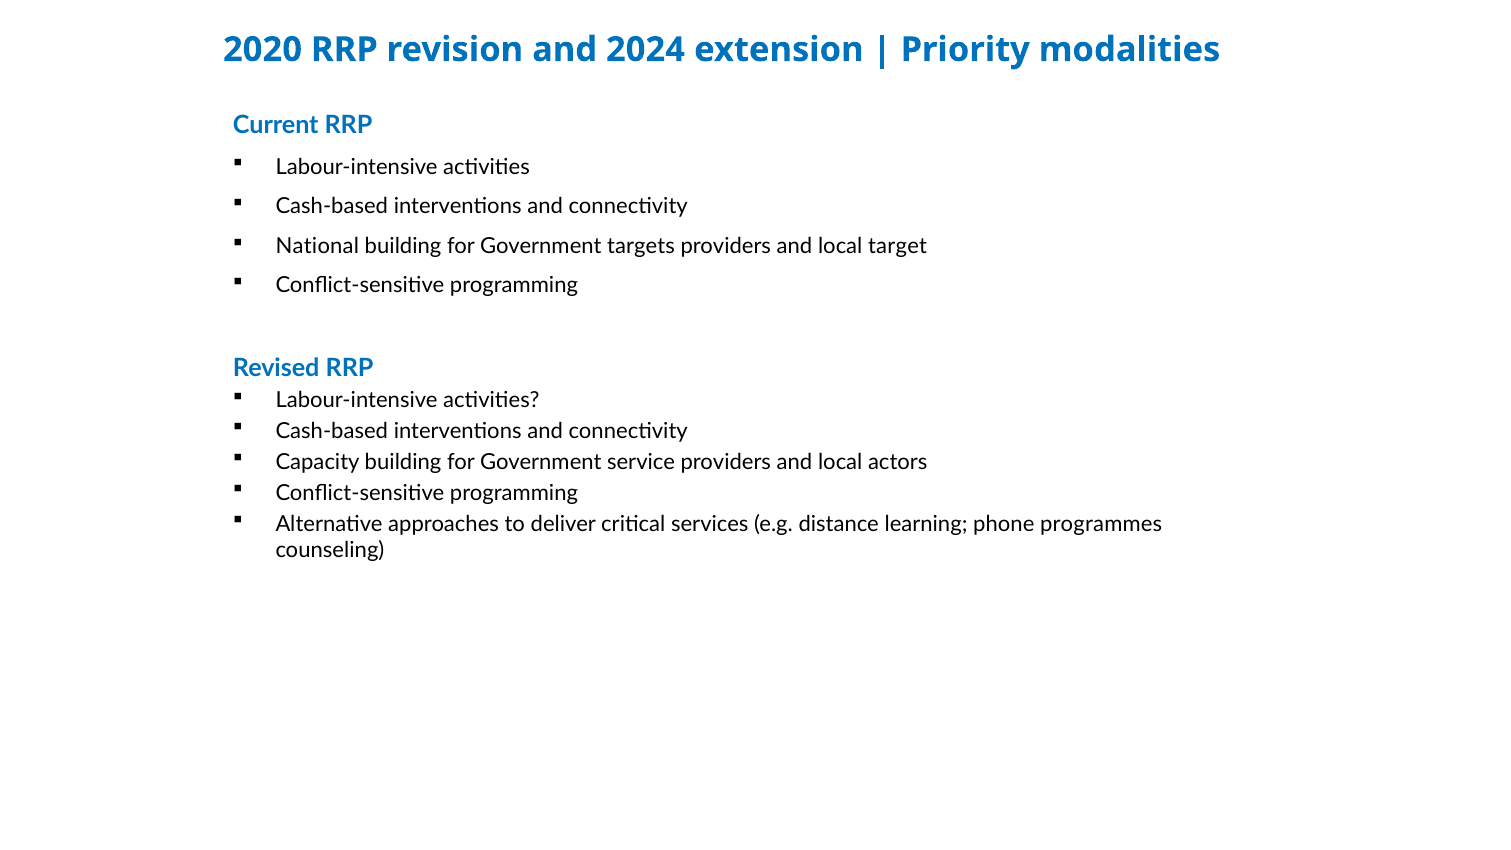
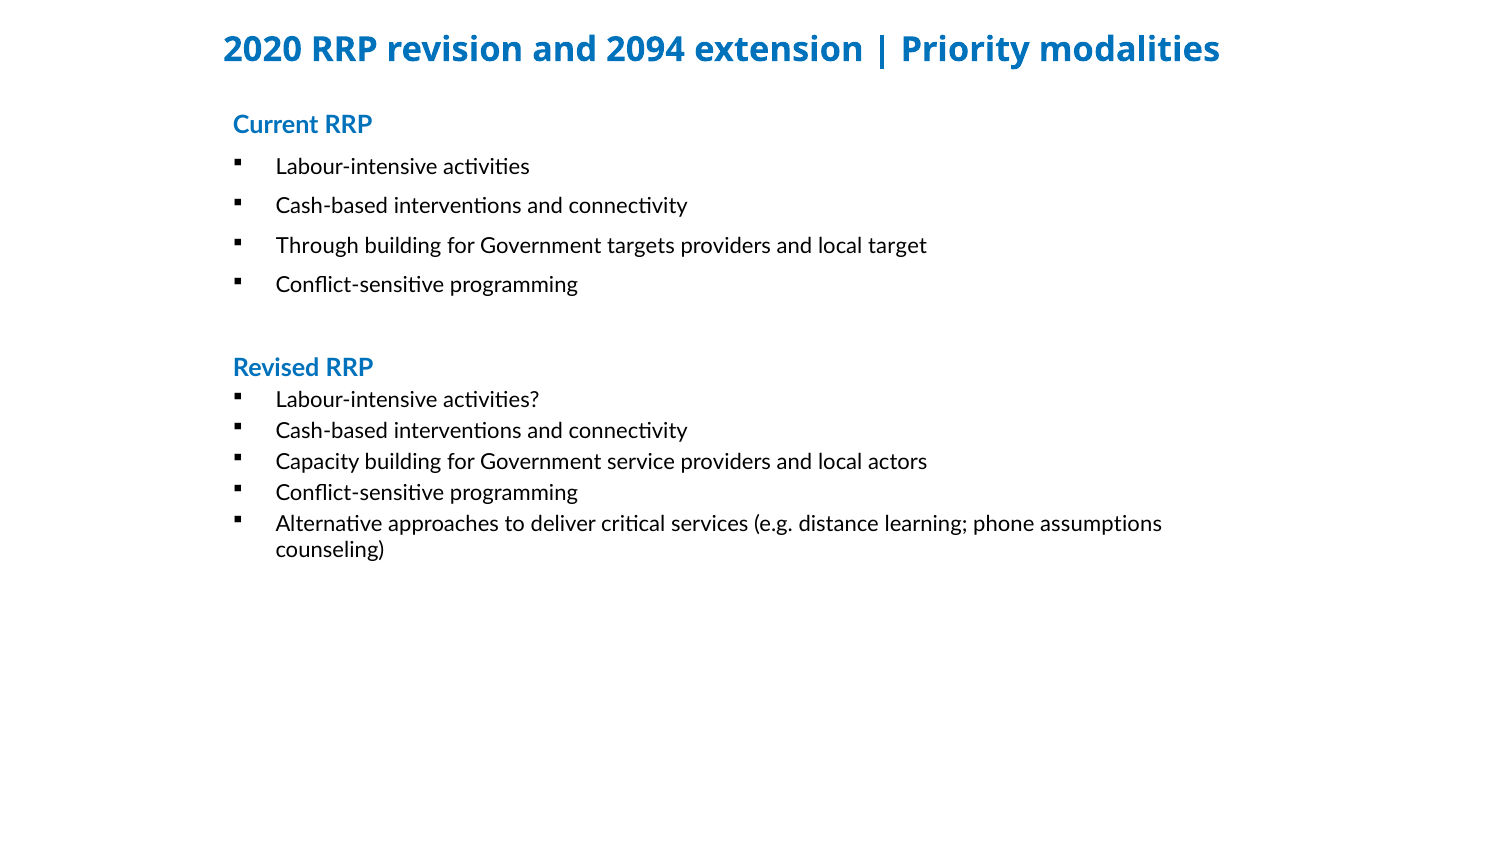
2024: 2024 -> 2094
National: National -> Through
programmes: programmes -> assumptions
